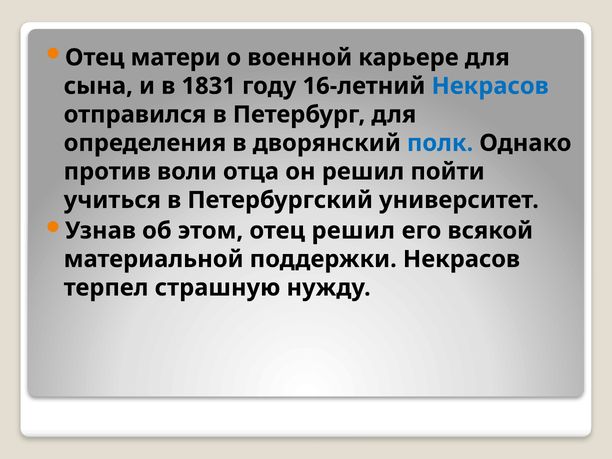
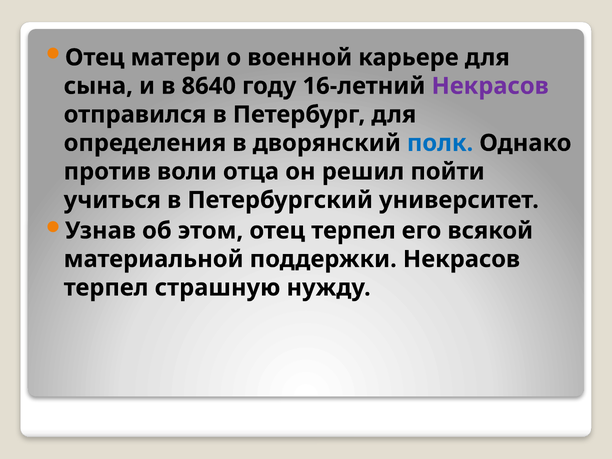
1831: 1831 -> 8640
Некрасов at (490, 86) colour: blue -> purple
отец решил: решил -> терпел
